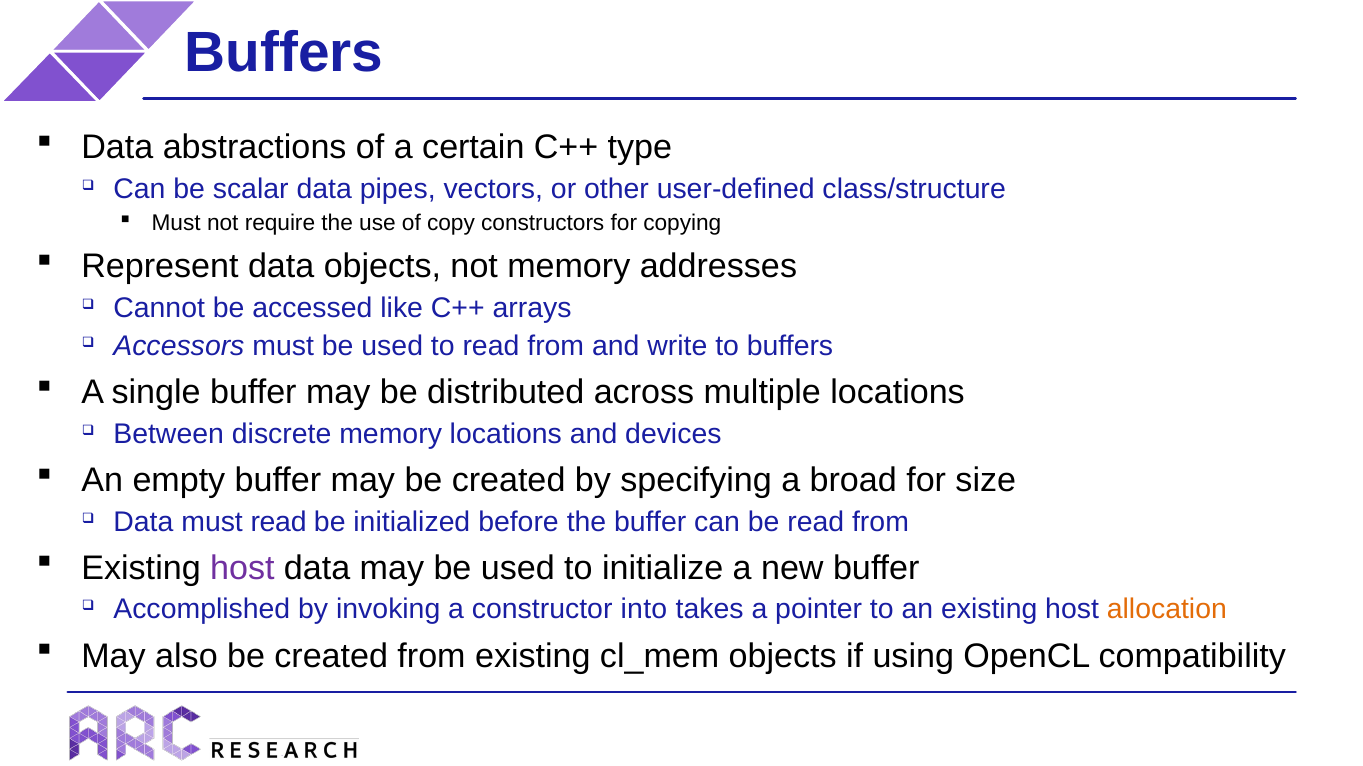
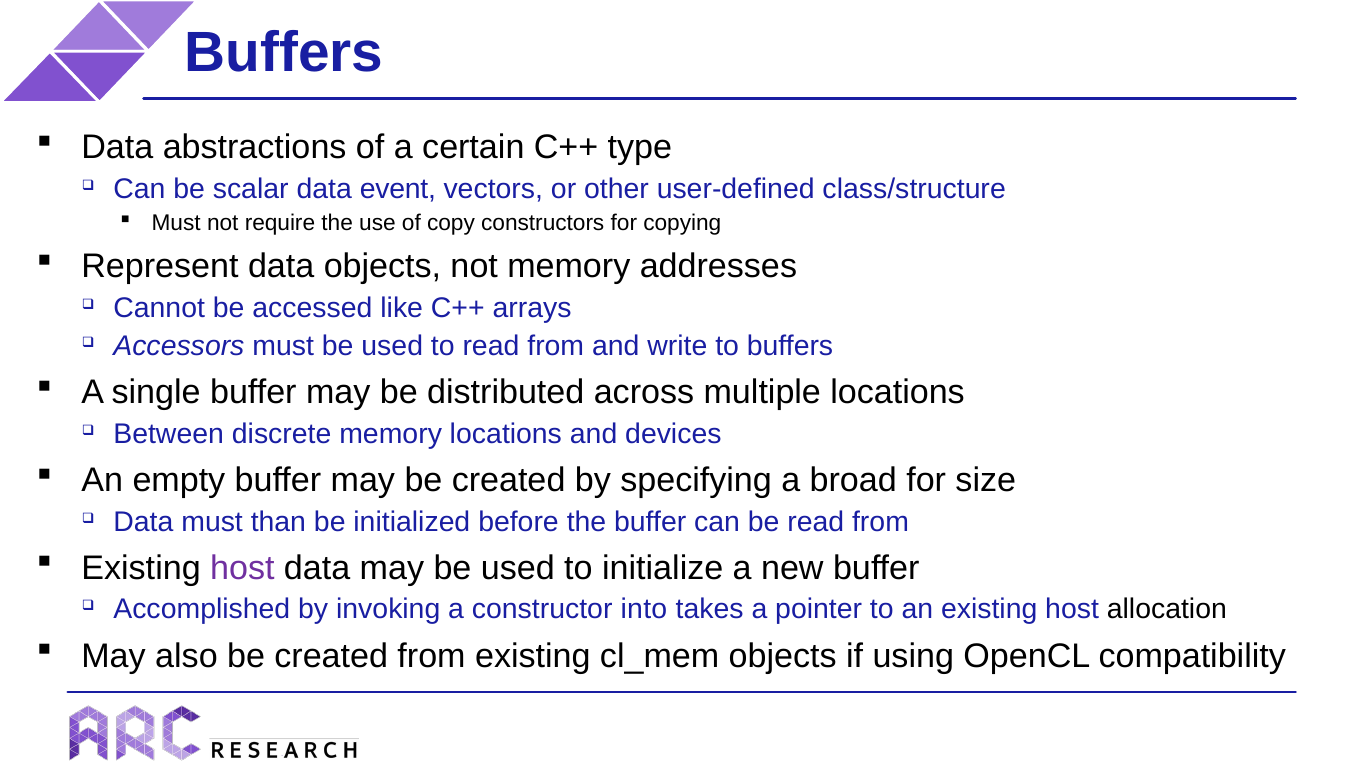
pipes: pipes -> event
must read: read -> than
allocation colour: orange -> black
